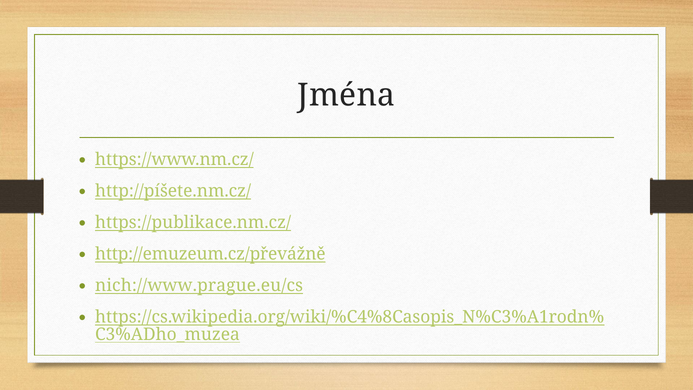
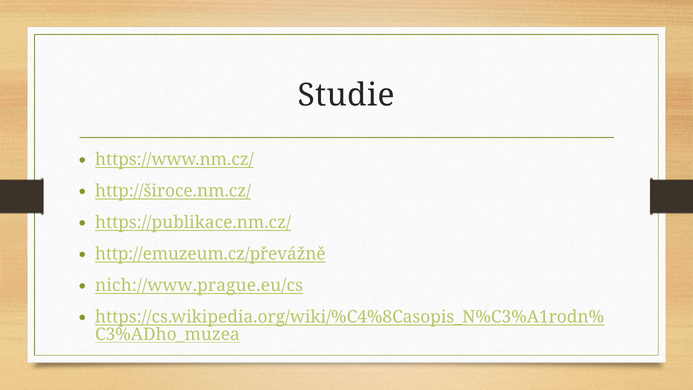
Jména: Jména -> Studie
http://píšete.nm.cz/: http://píšete.nm.cz/ -> http://široce.nm.cz/
